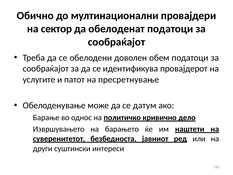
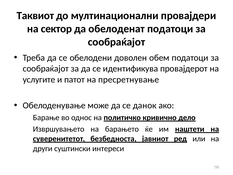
Обично: Обично -> Таквиот
датум: датум -> данок
